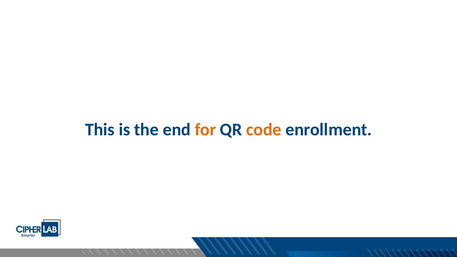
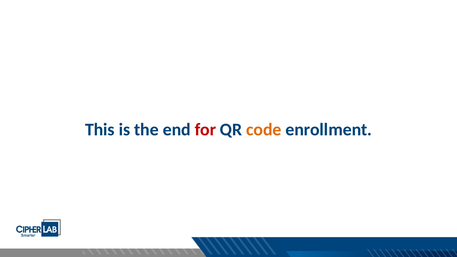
for colour: orange -> red
